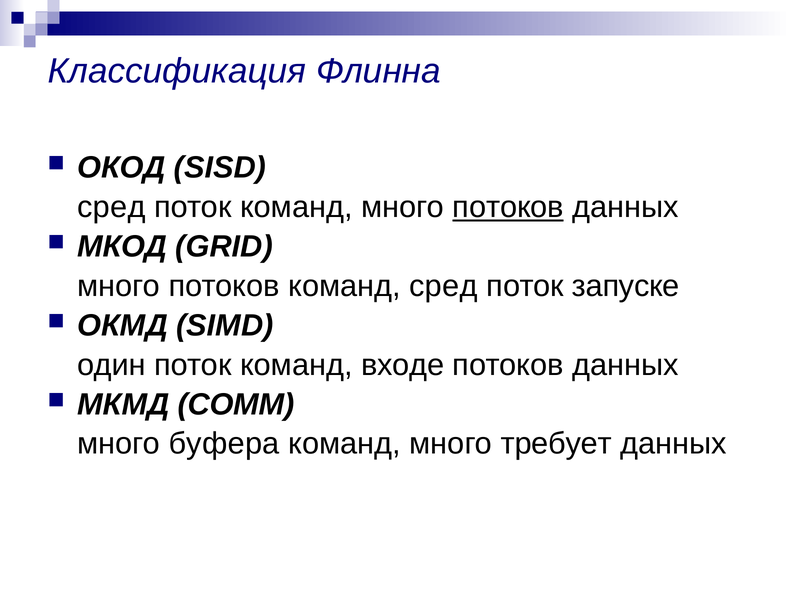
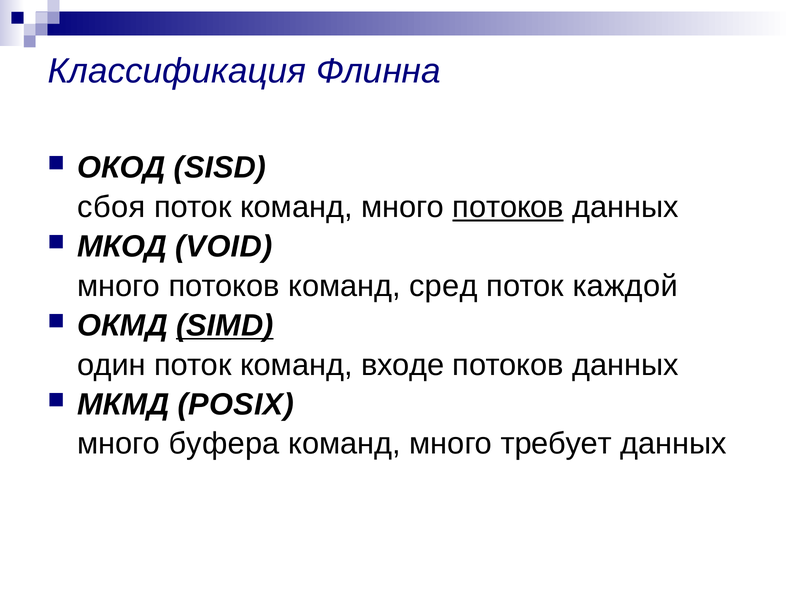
сред at (111, 207): сред -> сбоя
GRID: GRID -> VOID
запуске: запуске -> каждой
SIMD underline: none -> present
COMM: COMM -> POSIX
